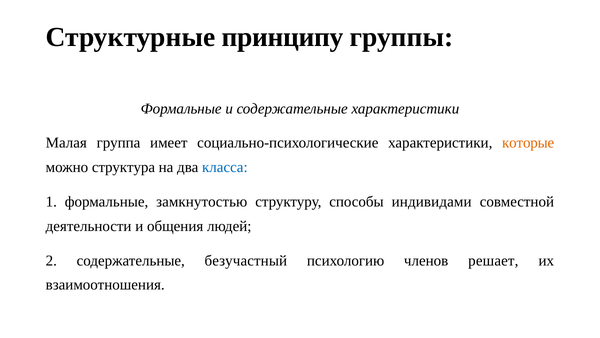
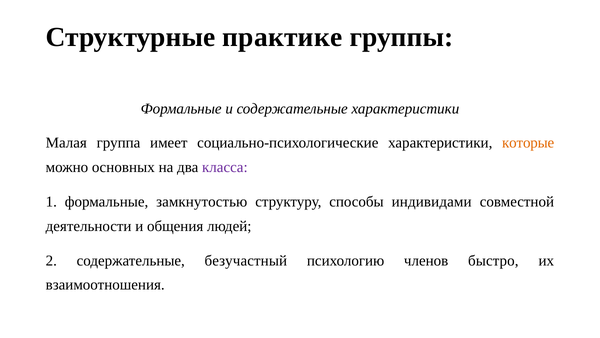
принципу: принципу -> практике
структура: структура -> основных
класса colour: blue -> purple
решает: решает -> быстро
